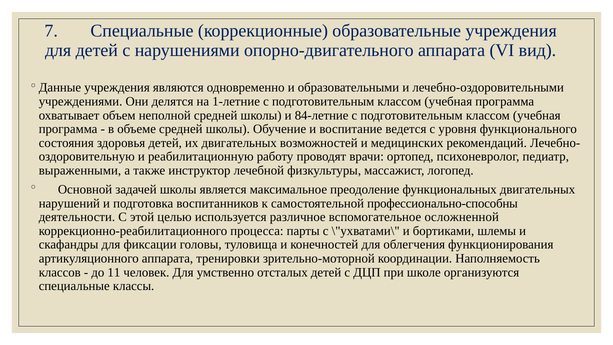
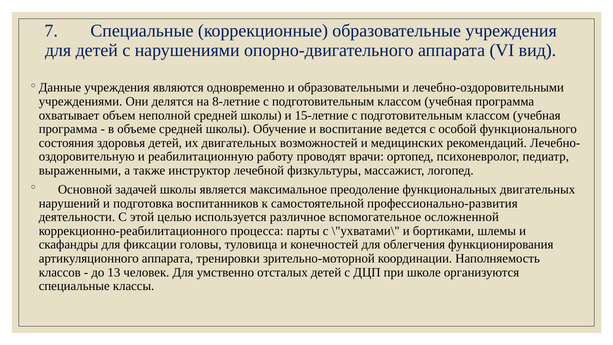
1-летние: 1-летние -> 8-летние
84-летние: 84-летние -> 15-летние
уровня: уровня -> особой
профессионально-способны: профессионально-способны -> профессионально-развития
11: 11 -> 13
